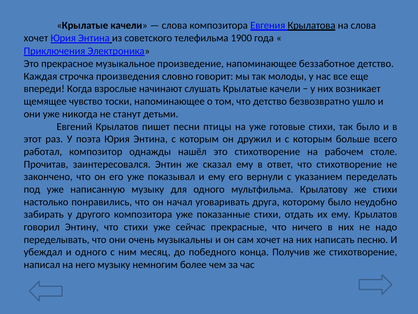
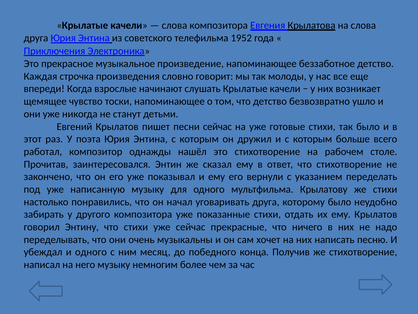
хочет at (36, 38): хочет -> друга
1900: 1900 -> 1952
песни птицы: птицы -> сейчас
